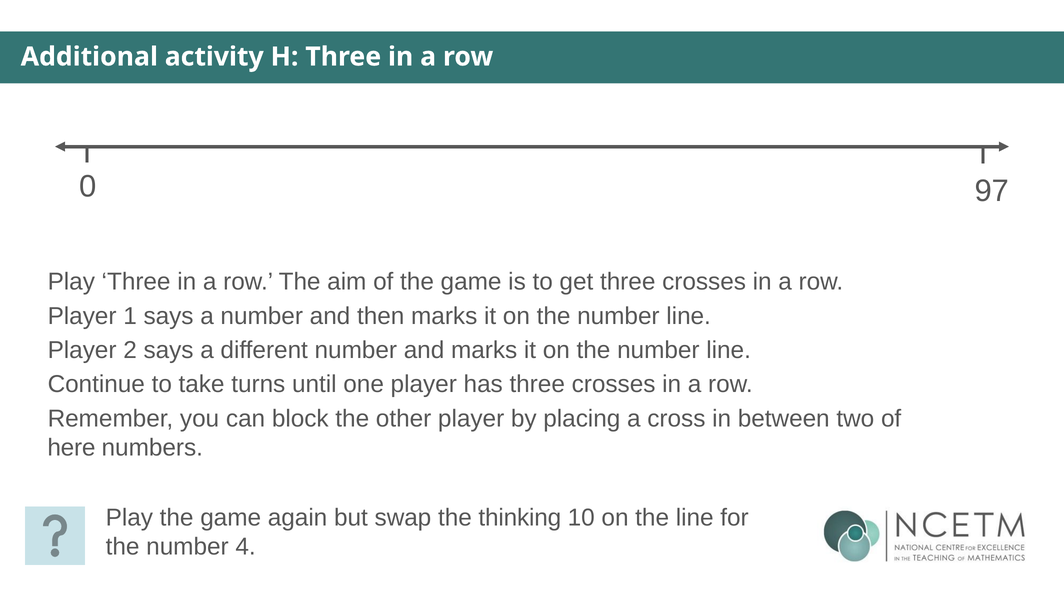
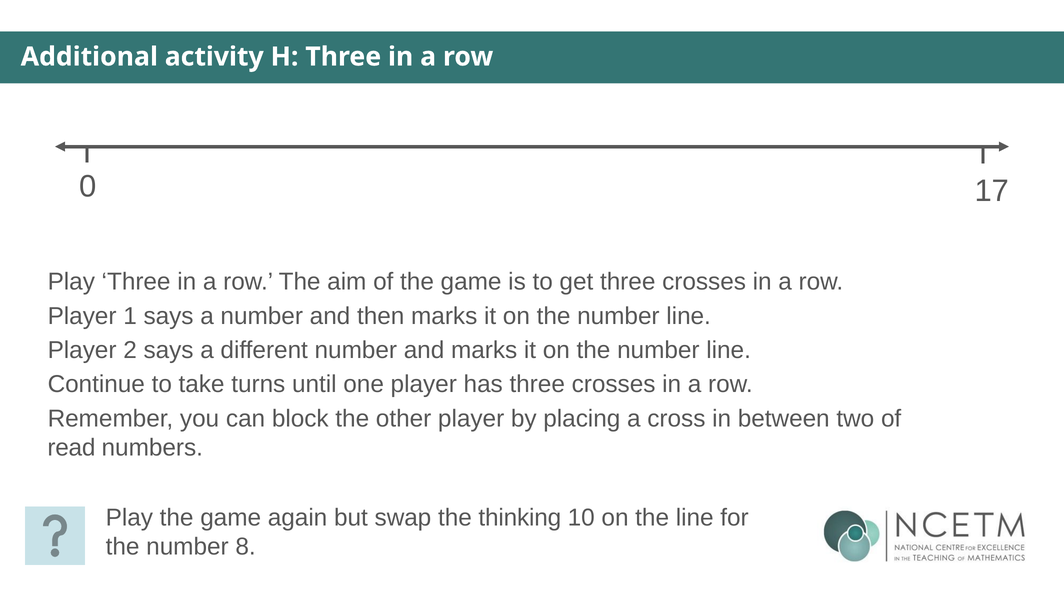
97: 97 -> 17
here: here -> read
4: 4 -> 8
